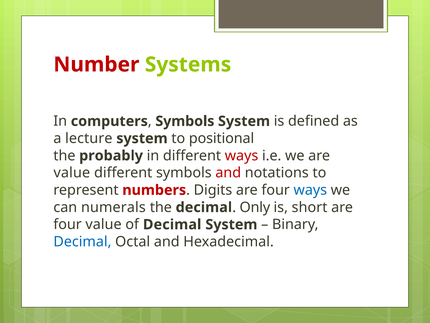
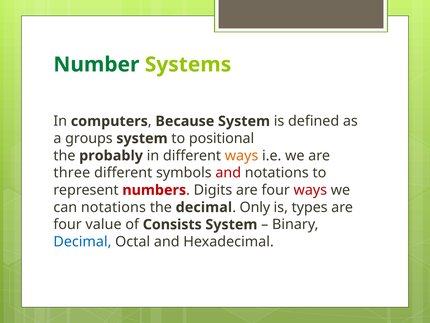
Number colour: red -> green
Symbols at (185, 121): Symbols -> Because
lecture: lecture -> groups
ways at (242, 155) colour: red -> orange
value at (72, 173): value -> three
ways at (310, 190) colour: blue -> red
can numerals: numerals -> notations
short: short -> types
of Decimal: Decimal -> Consists
